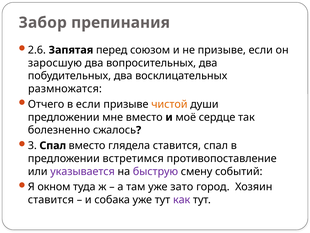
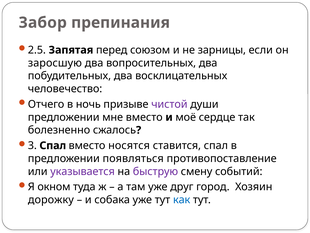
2.6: 2.6 -> 2.5
не призыве: призыве -> зарницы
размножатся: размножатся -> человечество
в если: если -> ночь
чистой colour: orange -> purple
глядела: глядела -> носятся
встретимся: встретимся -> появляться
зато: зато -> друг
ставится at (51, 199): ставится -> дорожку
как colour: purple -> blue
